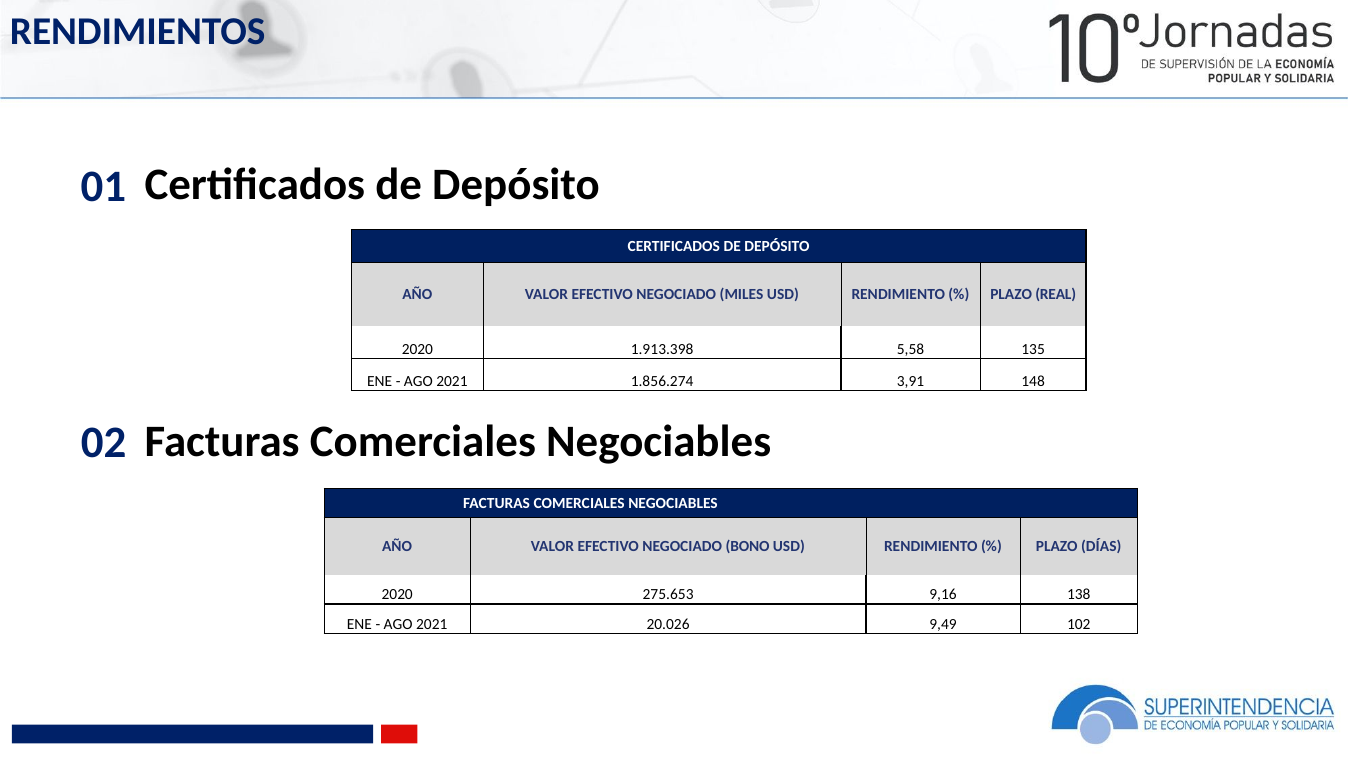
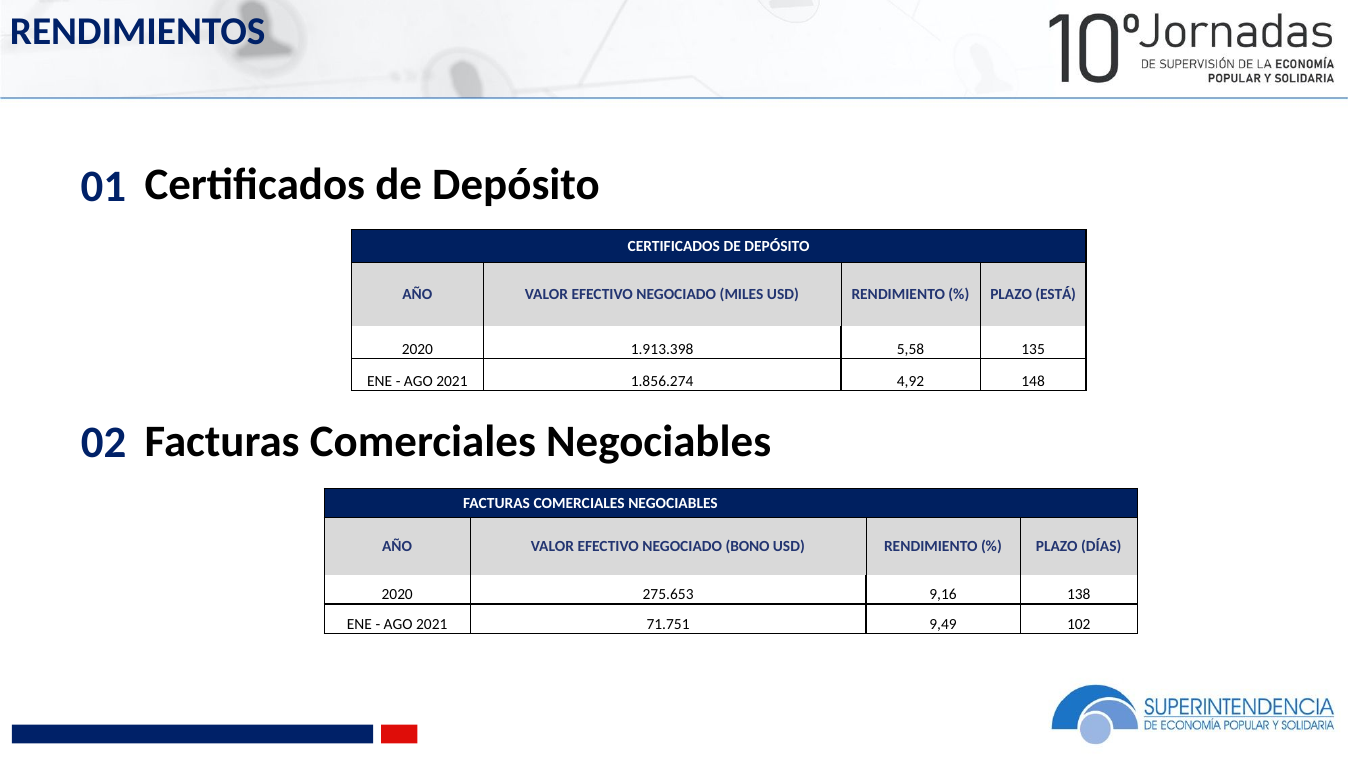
REAL: REAL -> ESTÁ
3,91: 3,91 -> 4,92
20.026: 20.026 -> 71.751
